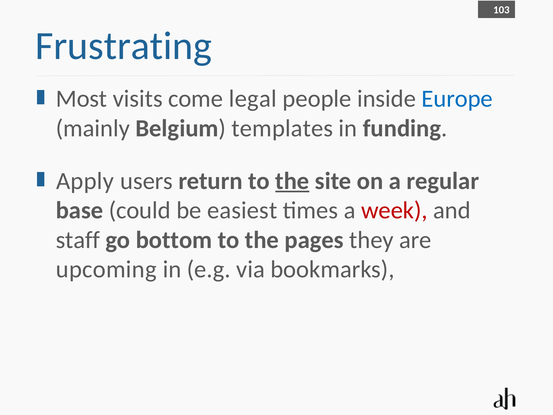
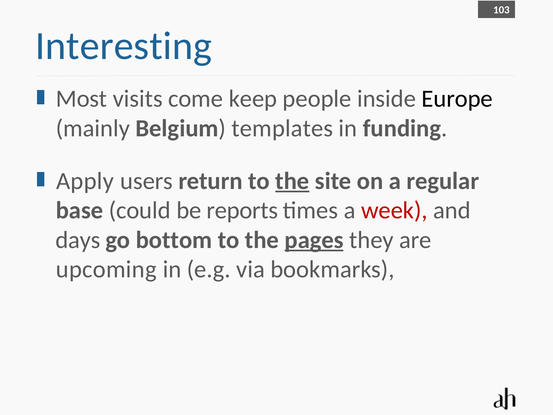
Frustrating: Frustrating -> Interesting
legal: legal -> keep
Europe colour: blue -> black
easiest: easiest -> reports
staff: staff -> days
pages underline: none -> present
